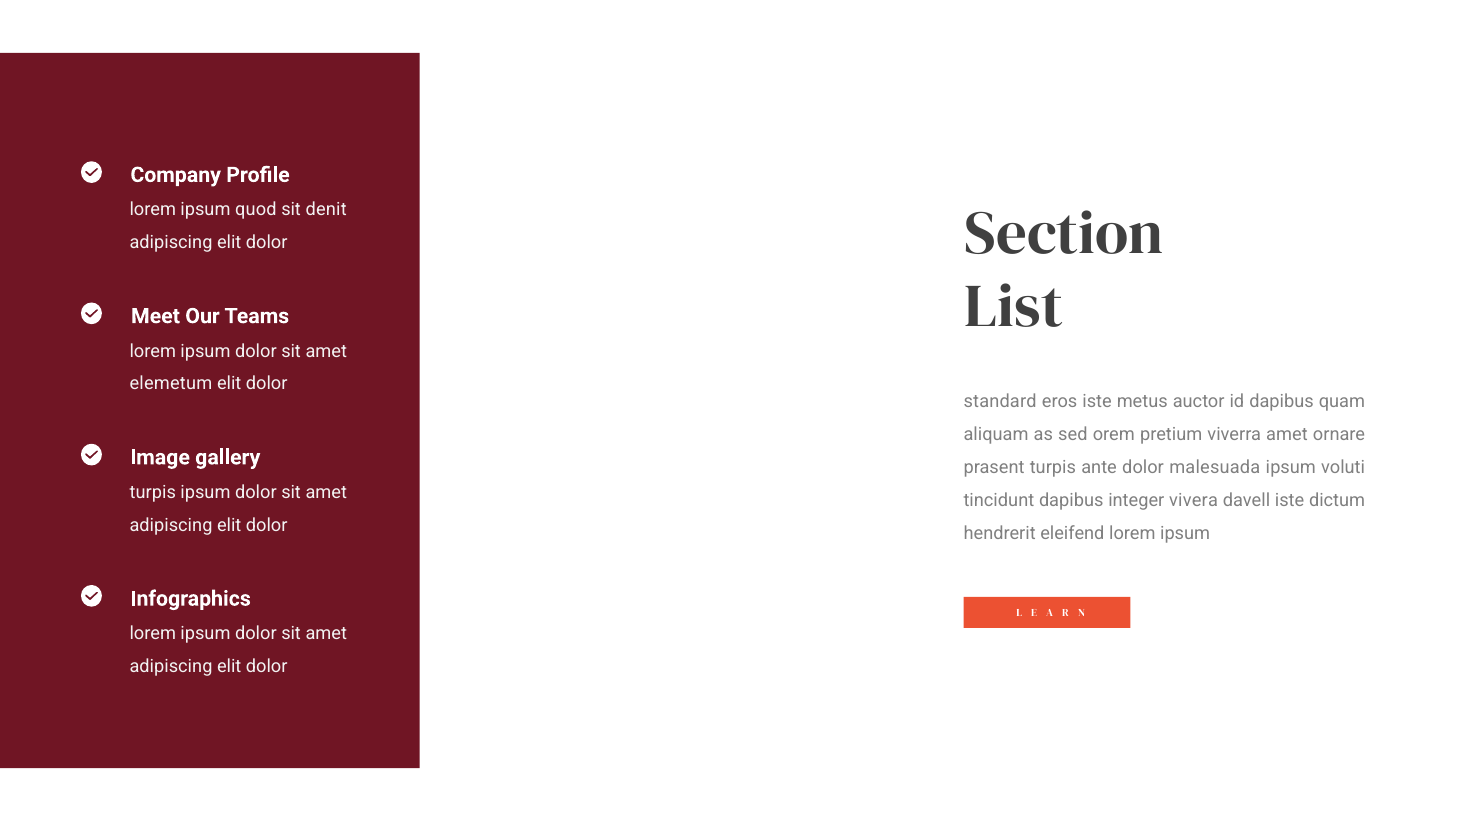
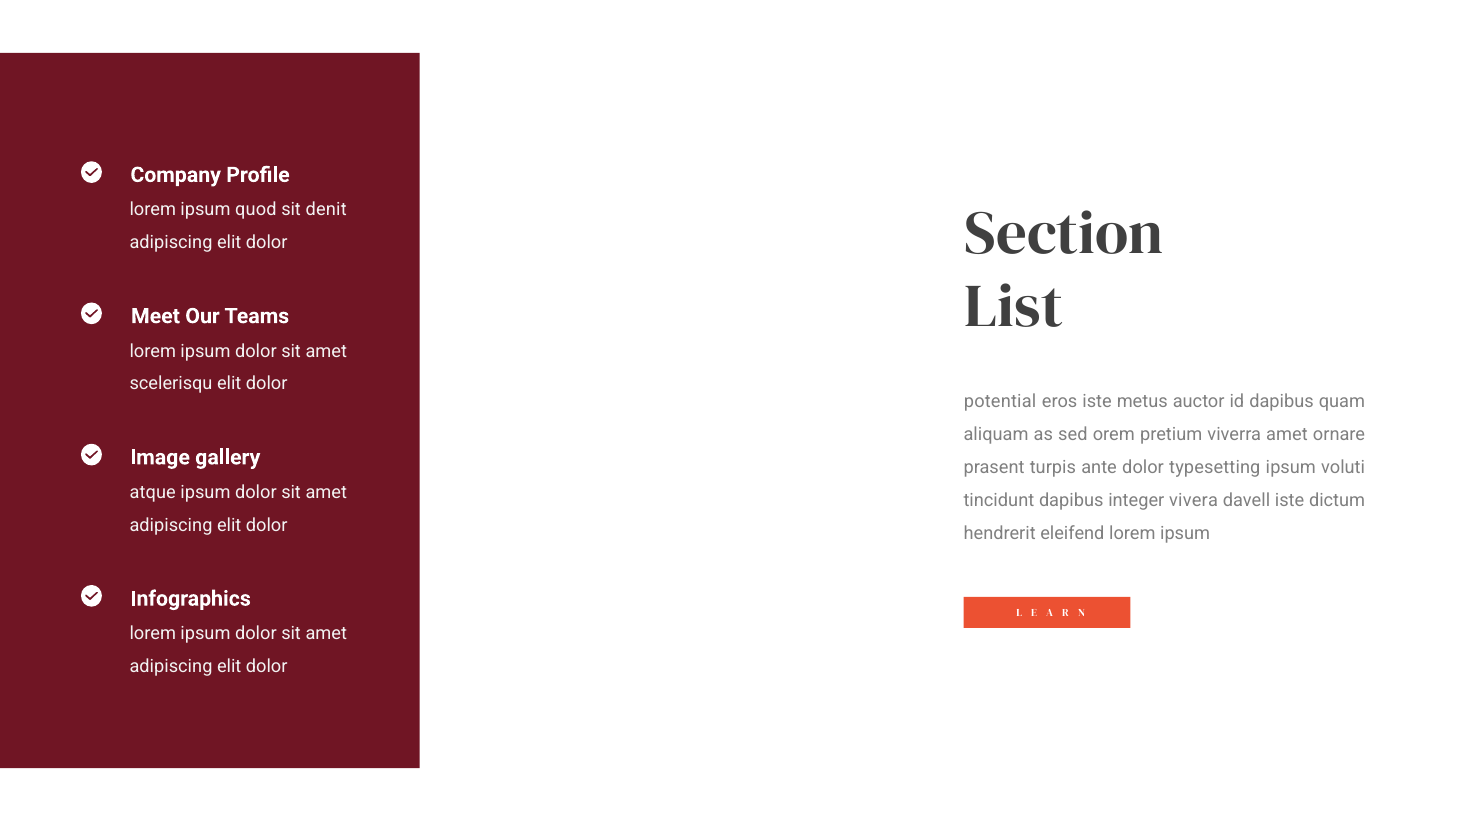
elemetum: elemetum -> scelerisqu
standard: standard -> potential
malesuada: malesuada -> typesetting
turpis at (153, 492): turpis -> atque
